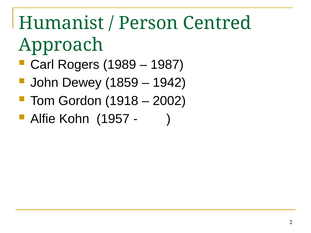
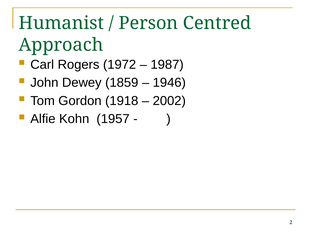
1989: 1989 -> 1972
1942: 1942 -> 1946
